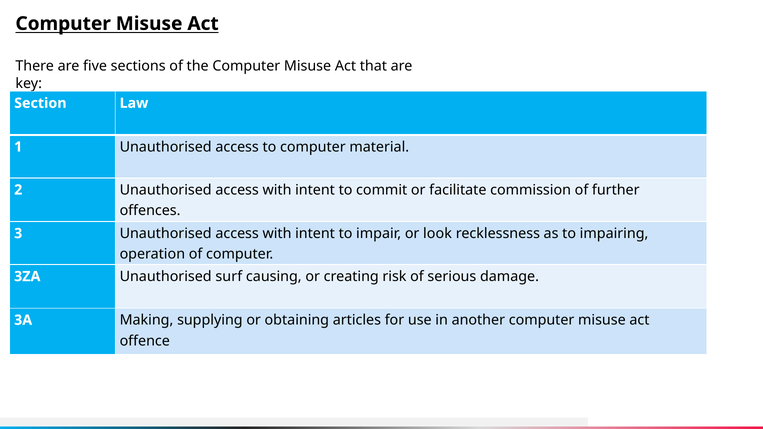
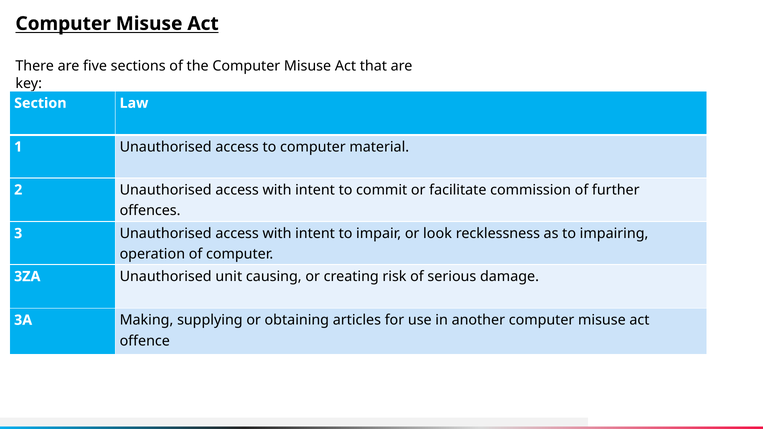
surf: surf -> unit
